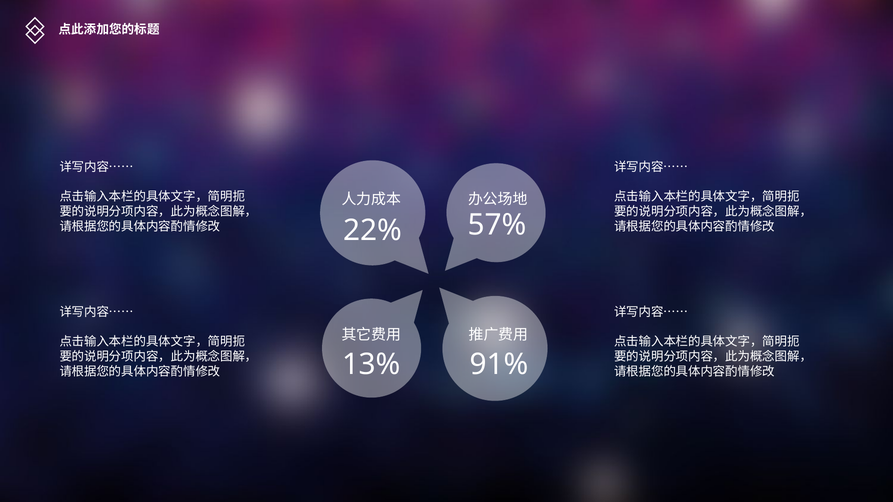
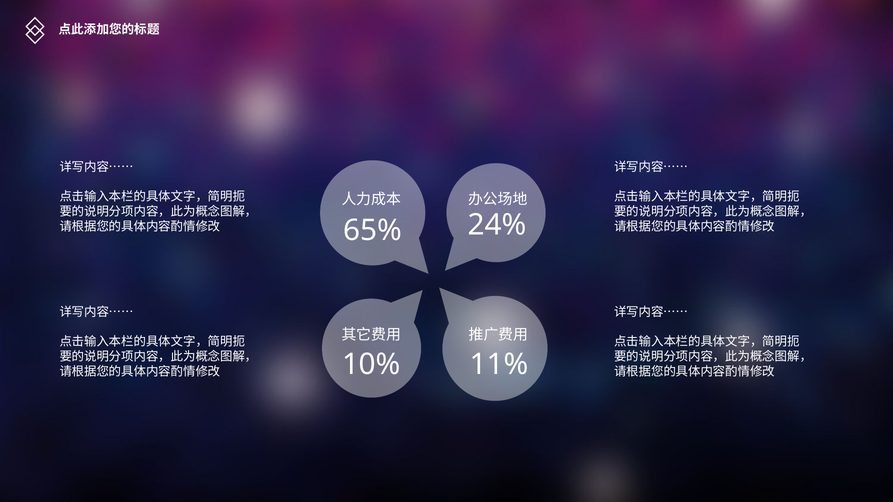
57%: 57% -> 24%
22%: 22% -> 65%
13%: 13% -> 10%
91%: 91% -> 11%
